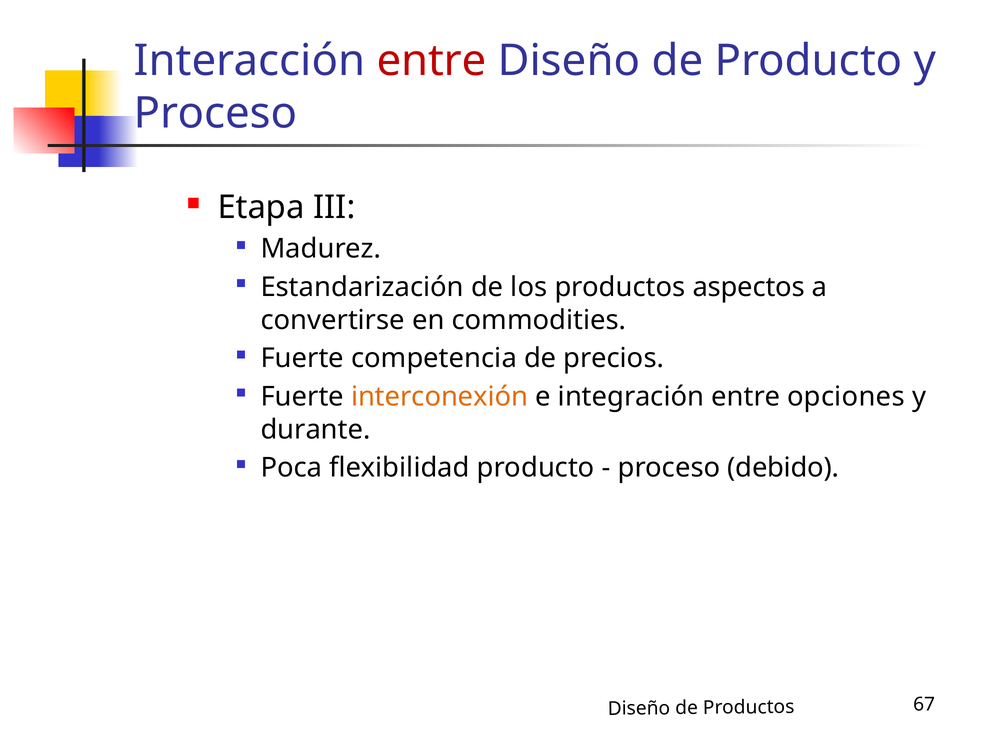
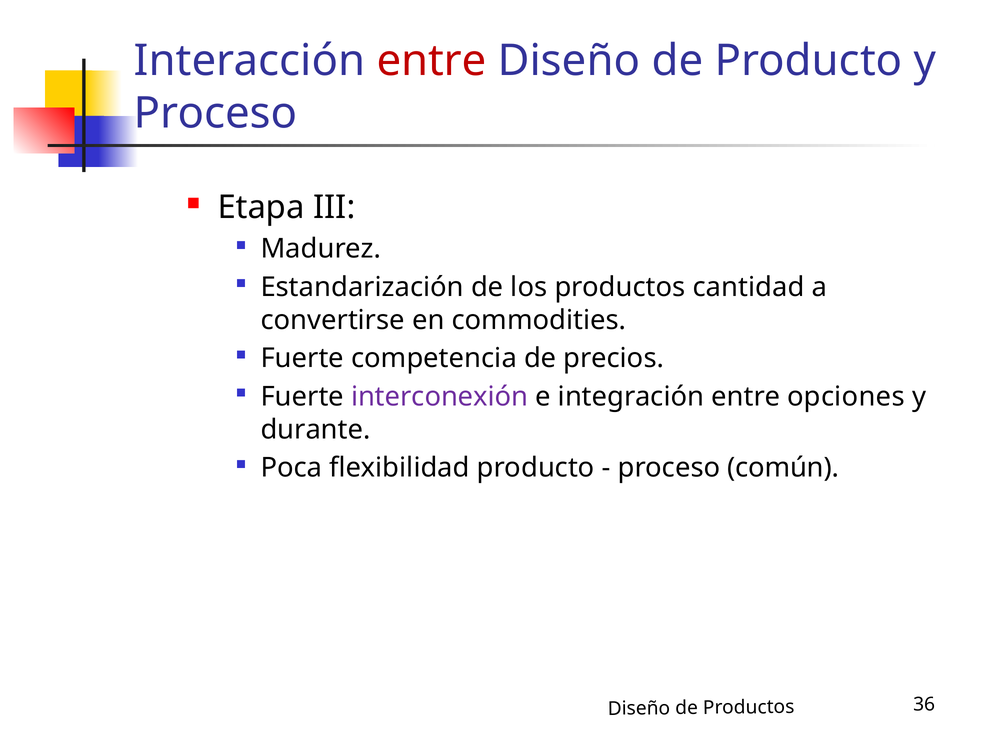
aspectos: aspectos -> cantidad
interconexión colour: orange -> purple
debido: debido -> común
67: 67 -> 36
